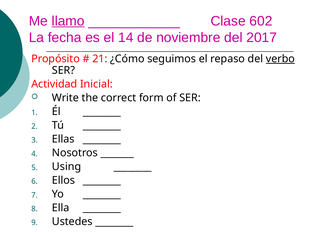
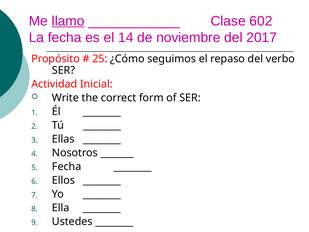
21: 21 -> 25
verbo underline: present -> none
Using at (67, 166): Using -> Fecha
